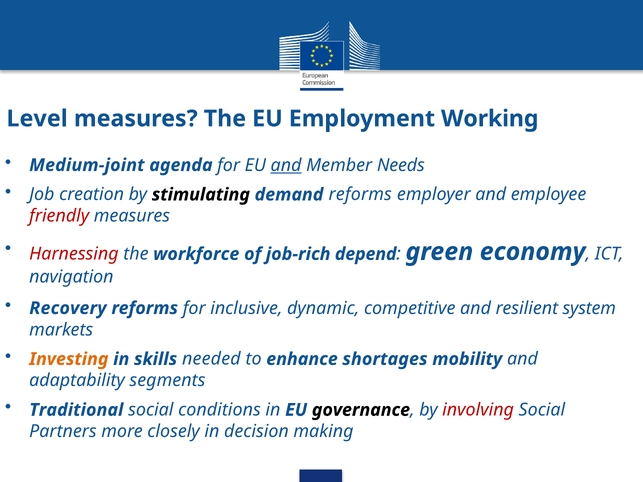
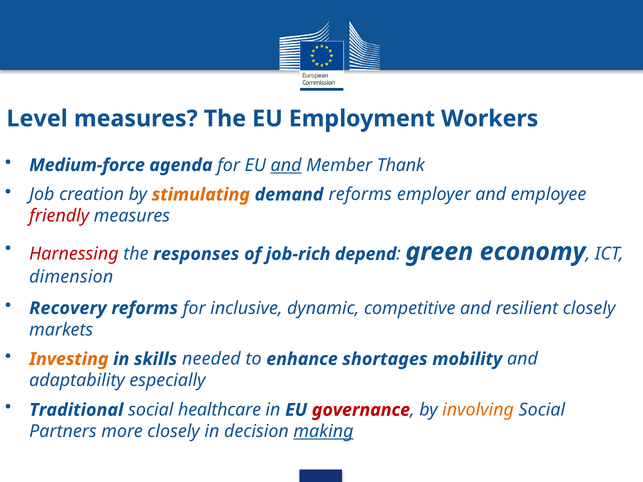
Working: Working -> Workers
Medium-joint: Medium-joint -> Medium-force
Needs: Needs -> Thank
stimulating colour: black -> orange
workforce: workforce -> responses
navigation: navigation -> dimension
resilient system: system -> closely
segments: segments -> especially
conditions: conditions -> healthcare
governance colour: black -> red
involving colour: red -> orange
making underline: none -> present
